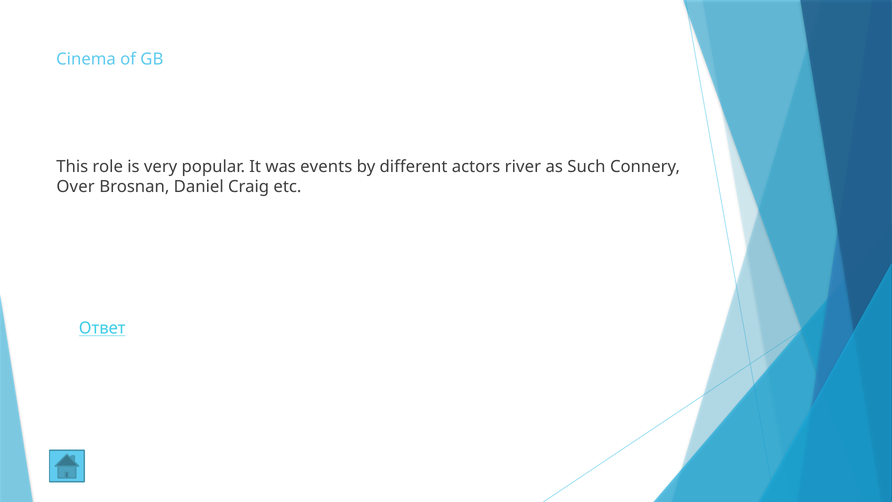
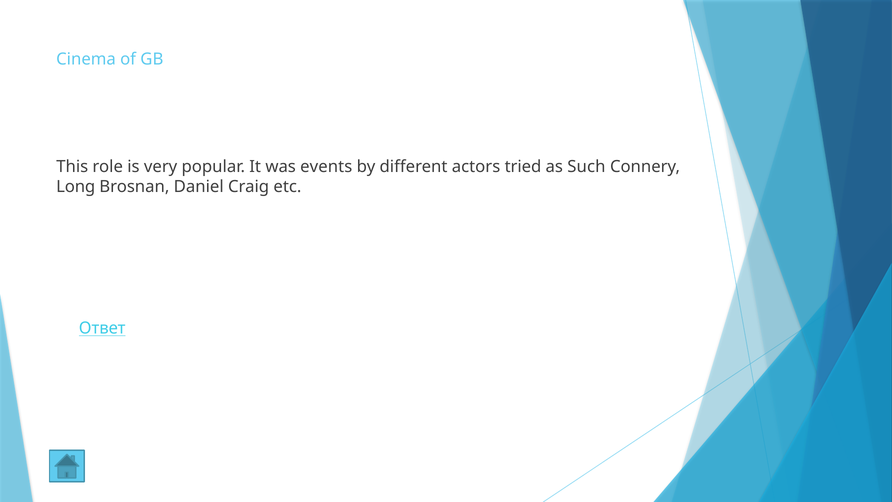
river: river -> tried
Over: Over -> Long
